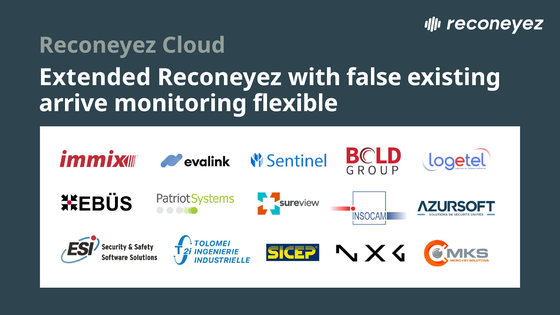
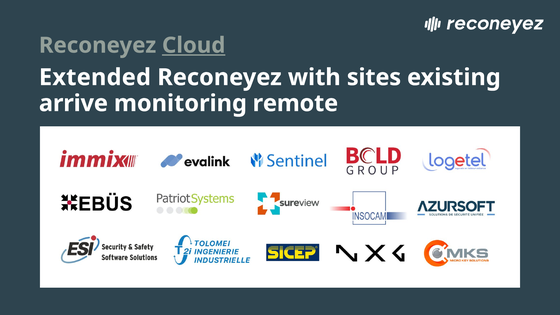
Cloud underline: none -> present
false: false -> sites
flexible: flexible -> remote
